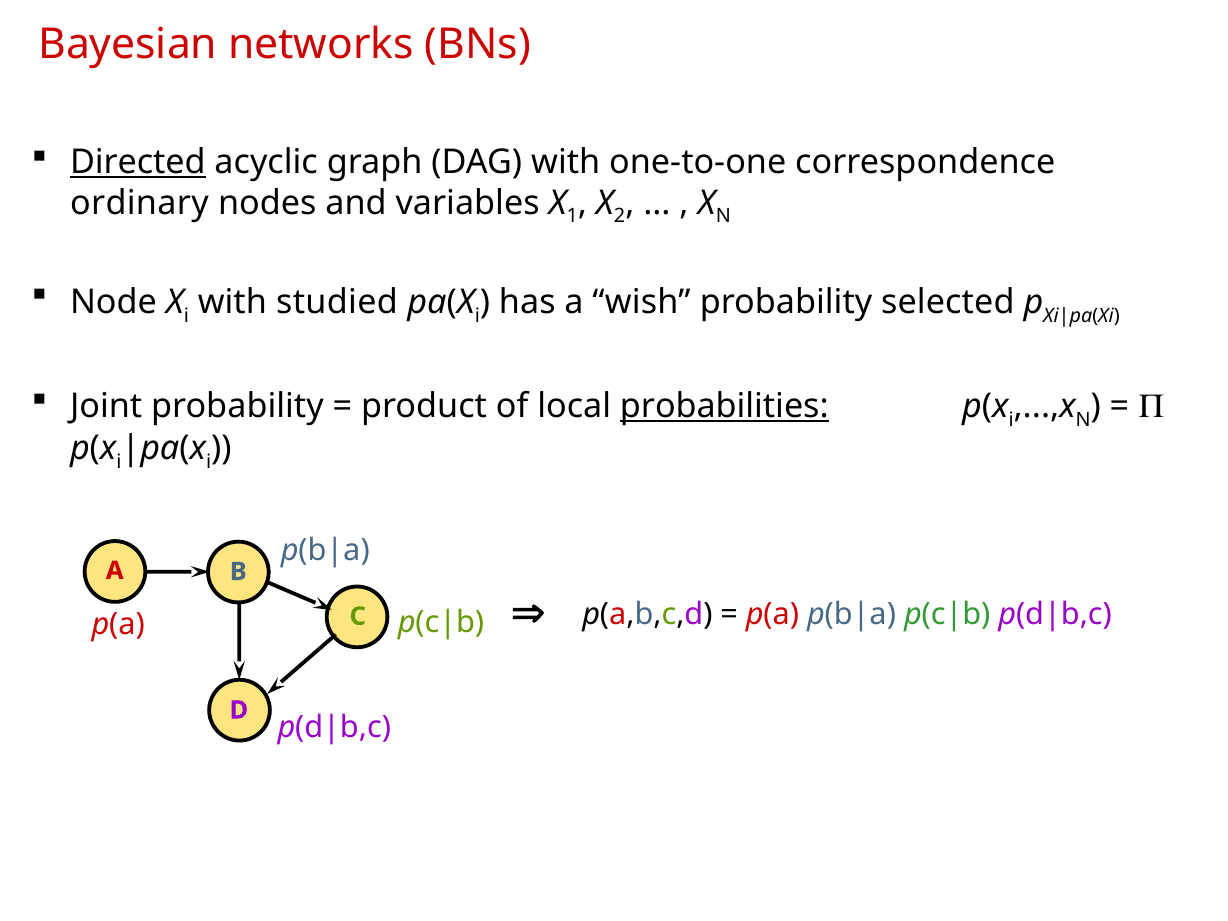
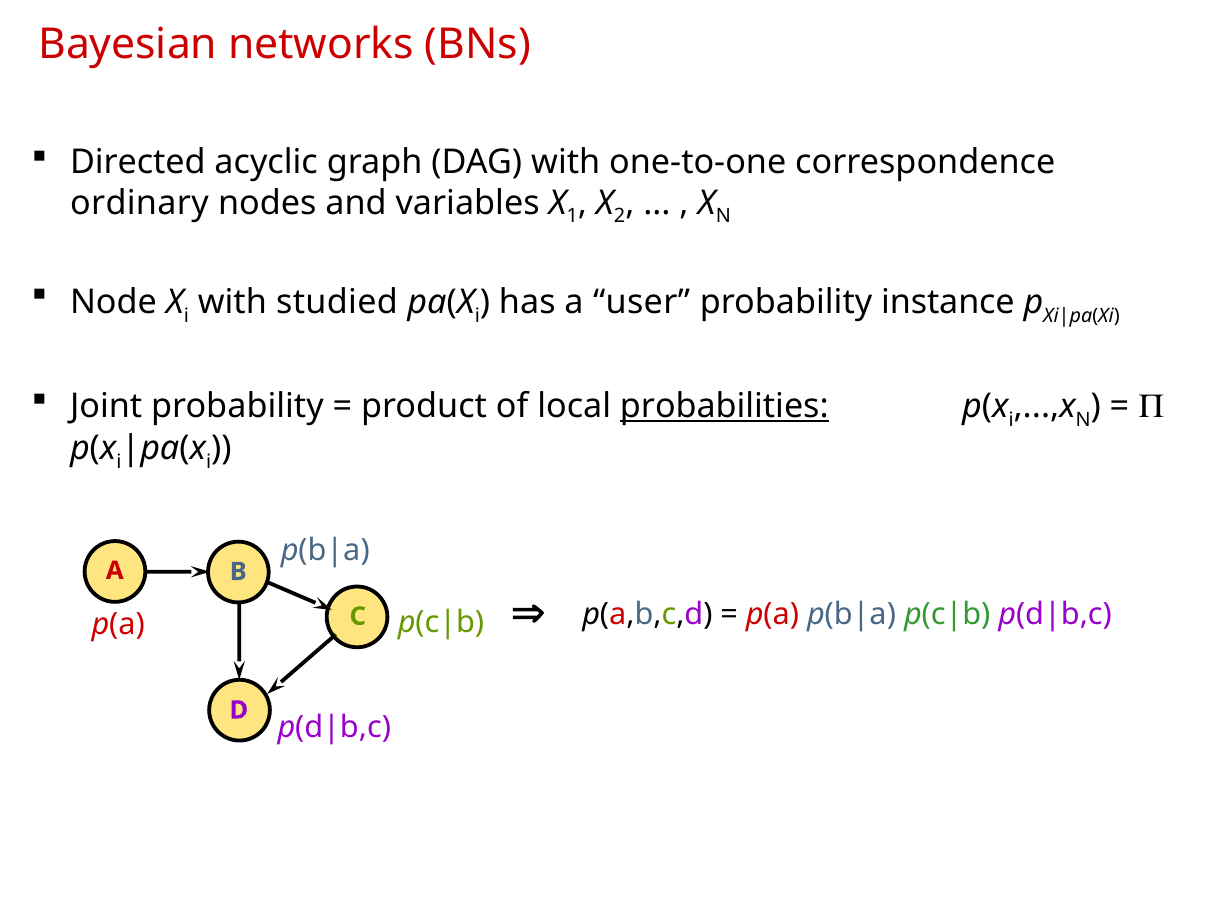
Directed underline: present -> none
wish: wish -> user
selected: selected -> instance
